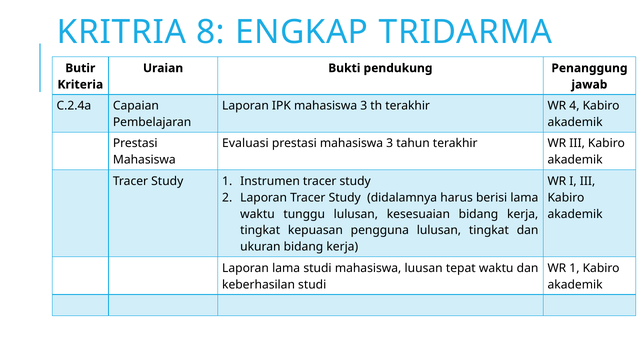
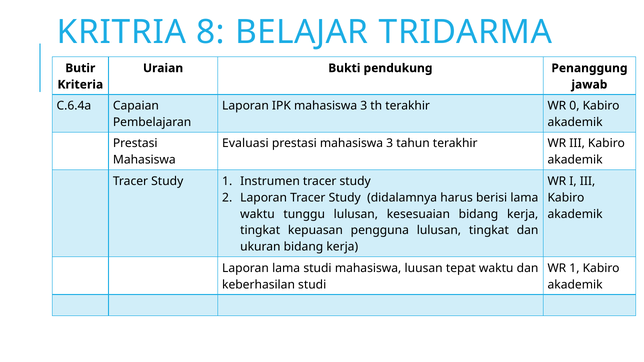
ENGKAP: ENGKAP -> BELAJAR
C.2.4a: C.2.4a -> C.6.4a
4: 4 -> 0
